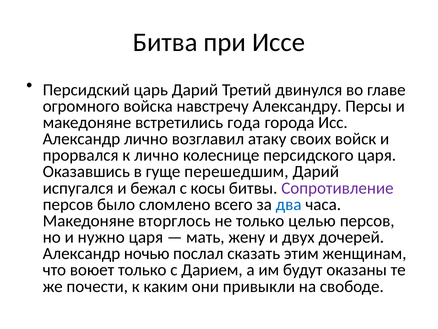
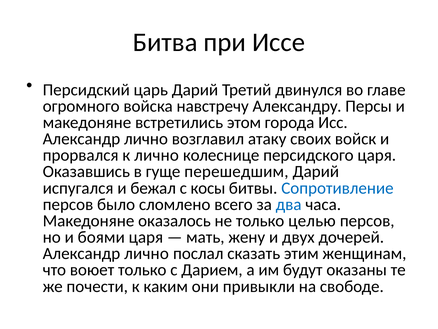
года: года -> этом
Сопротивление colour: purple -> blue
вторглось: вторглось -> оказалось
нужно: нужно -> боями
ночью at (147, 253): ночью -> лично
